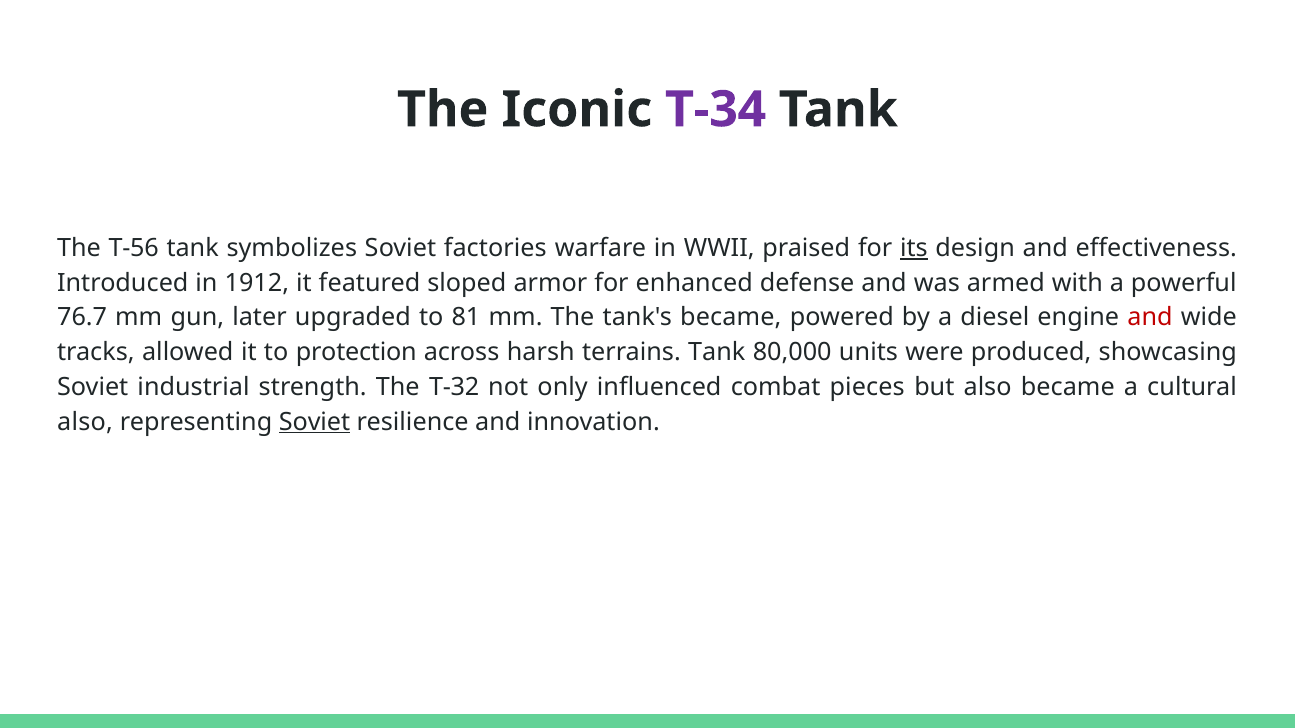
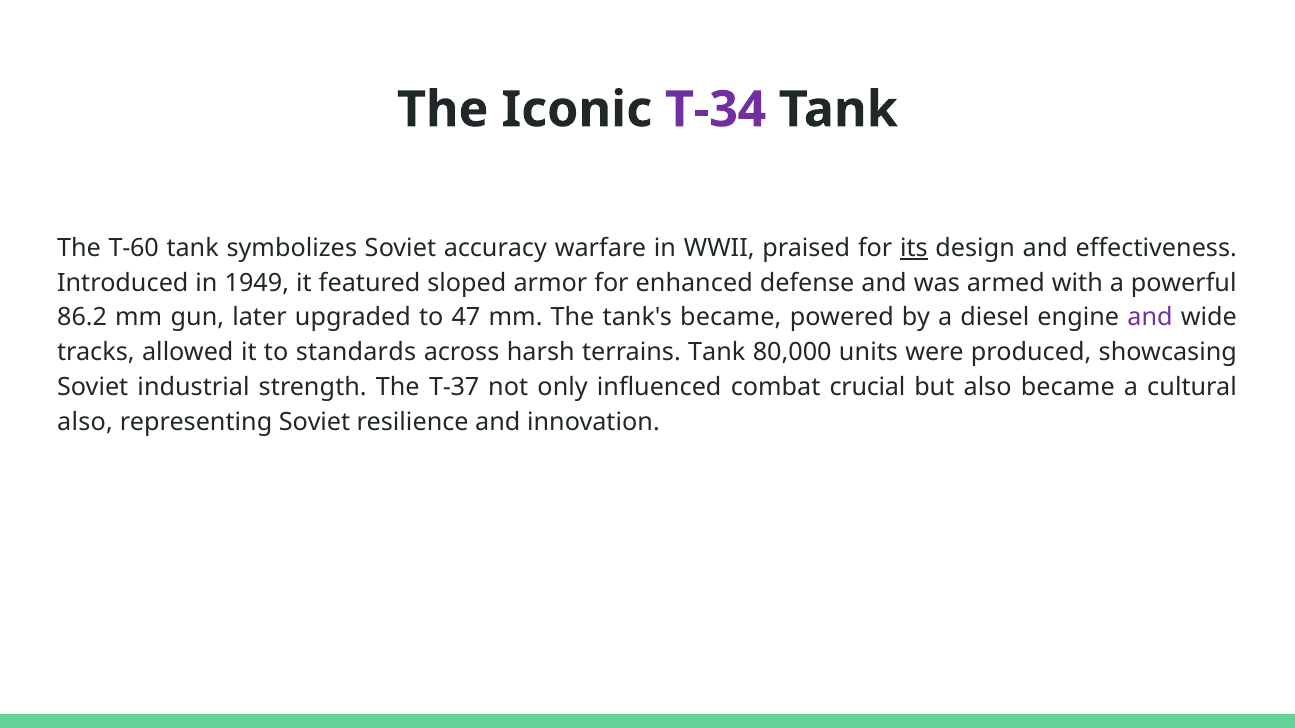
T-56: T-56 -> T-60
factories: factories -> accuracy
1912: 1912 -> 1949
76.7: 76.7 -> 86.2
81: 81 -> 47
and at (1150, 318) colour: red -> purple
protection: protection -> standards
T-32: T-32 -> T-37
pieces: pieces -> crucial
Soviet at (314, 422) underline: present -> none
